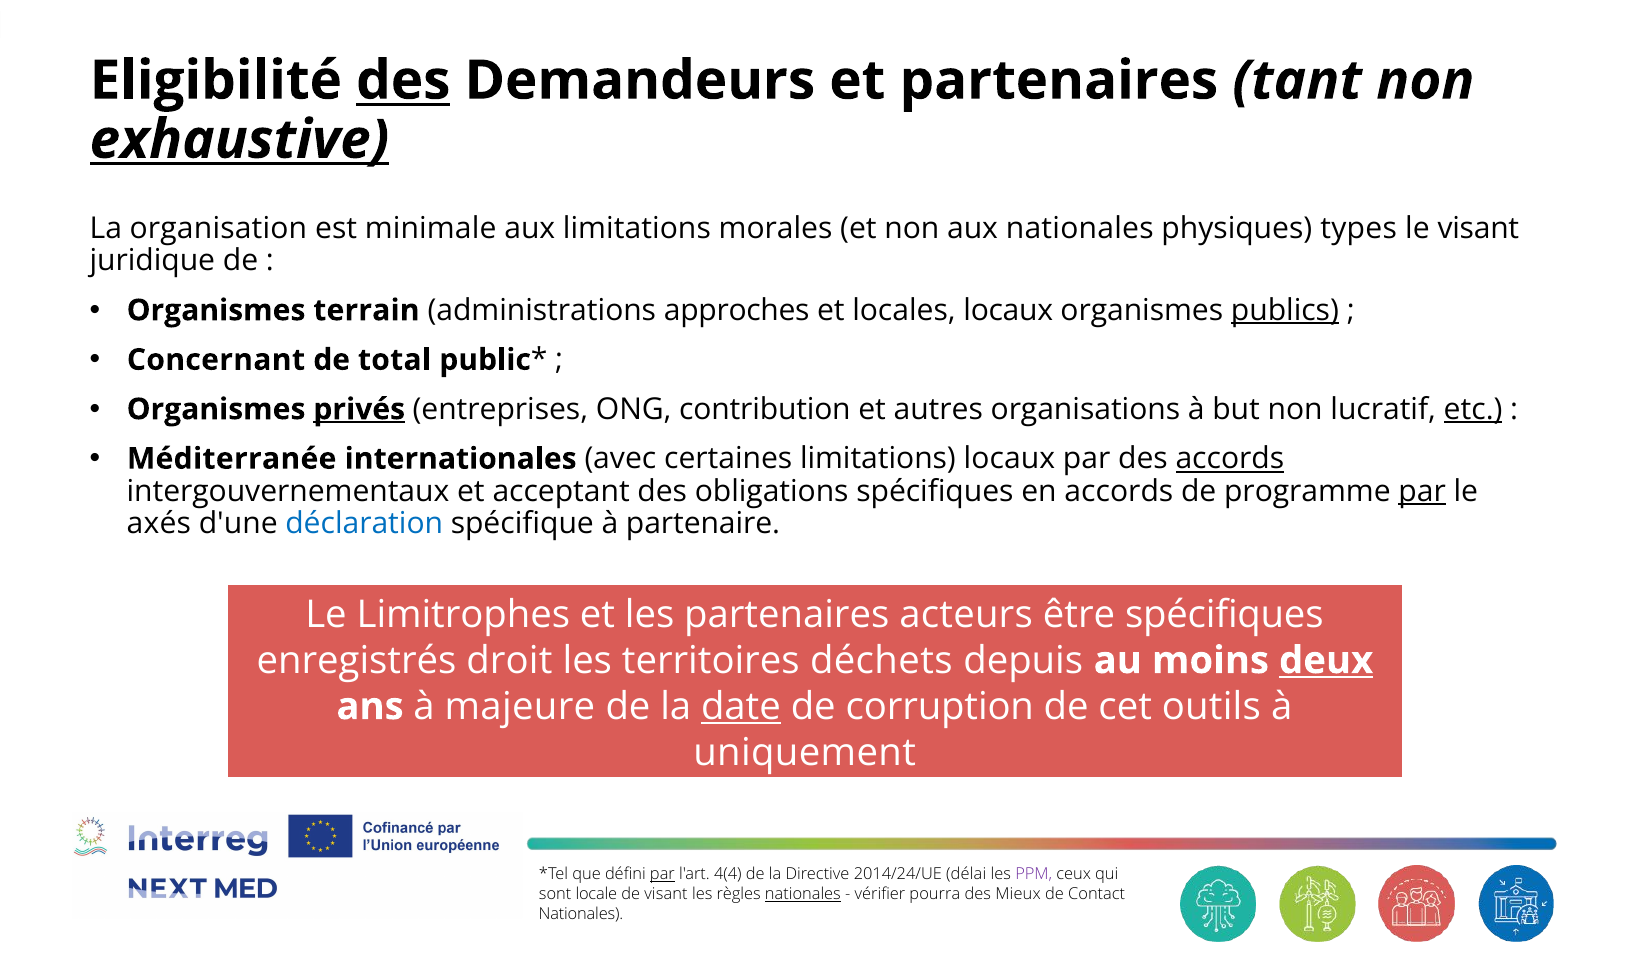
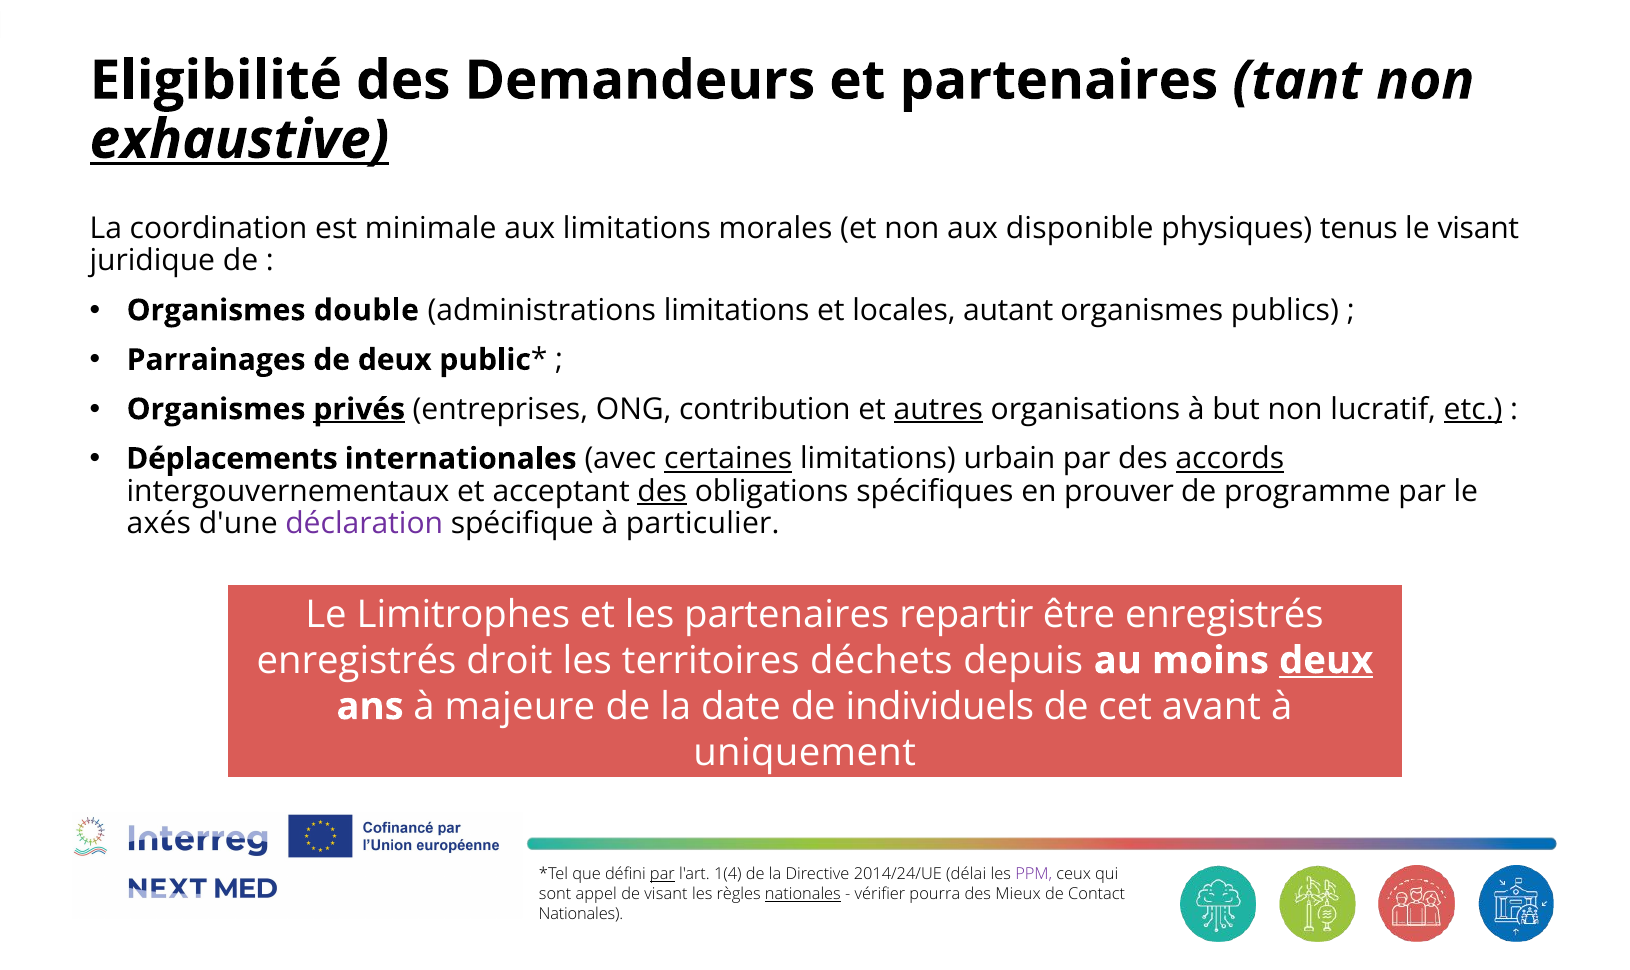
des at (403, 81) underline: present -> none
organisation: organisation -> coordination
aux nationales: nationales -> disponible
types: types -> tenus
terrain: terrain -> double
administrations approches: approches -> limitations
locales locaux: locaux -> autant
publics underline: present -> none
Concernant: Concernant -> Parrainages
de total: total -> deux
autres underline: none -> present
Méditerranée: Méditerranée -> Déplacements
certaines underline: none -> present
limitations locaux: locaux -> urbain
des at (662, 491) underline: none -> present
en accords: accords -> prouver
par at (1422, 491) underline: present -> none
déclaration colour: blue -> purple
partenaire: partenaire -> particulier
acteurs: acteurs -> repartir
être spécifiques: spécifiques -> enregistrés
date underline: present -> none
corruption: corruption -> individuels
outils: outils -> avant
4(4: 4(4 -> 1(4
locale: locale -> appel
